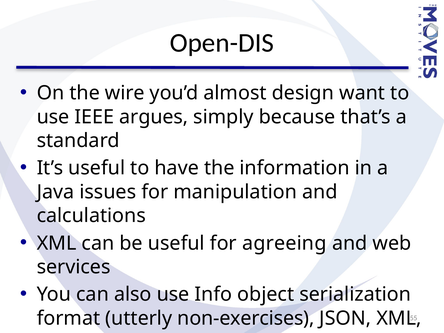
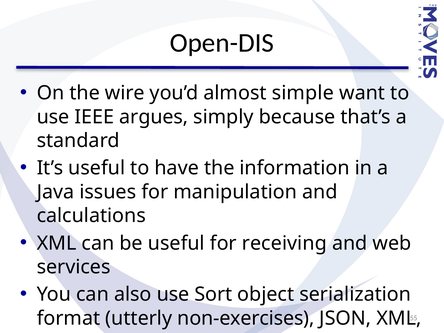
design: design -> simple
agreeing: agreeing -> receiving
Info: Info -> Sort
